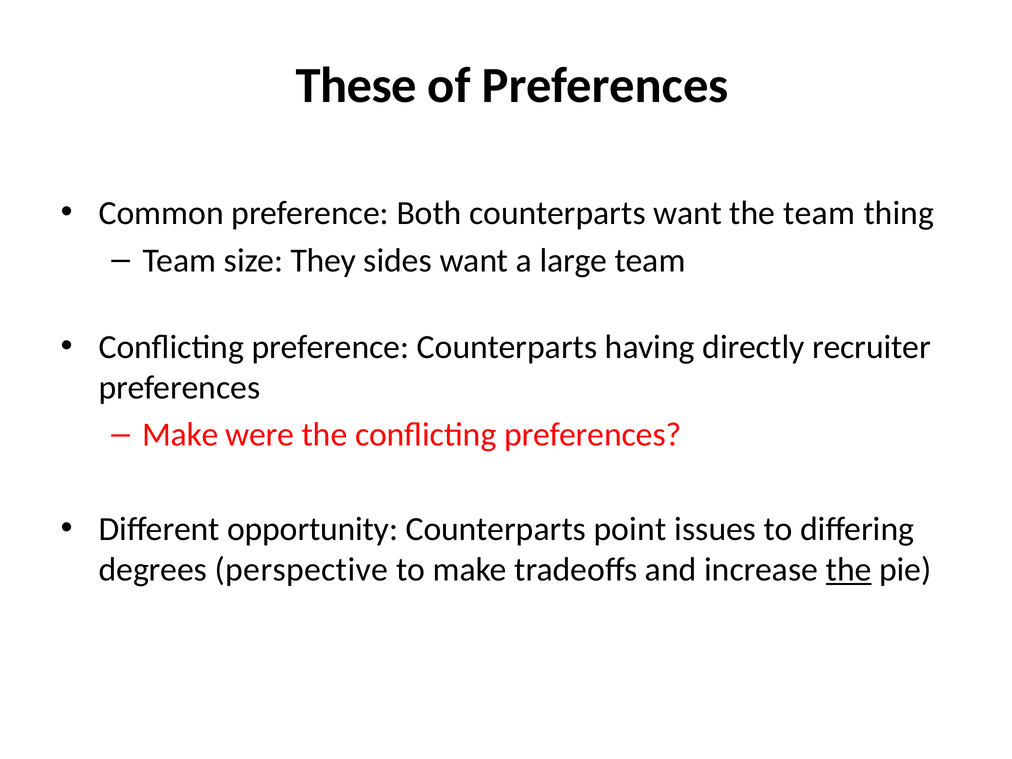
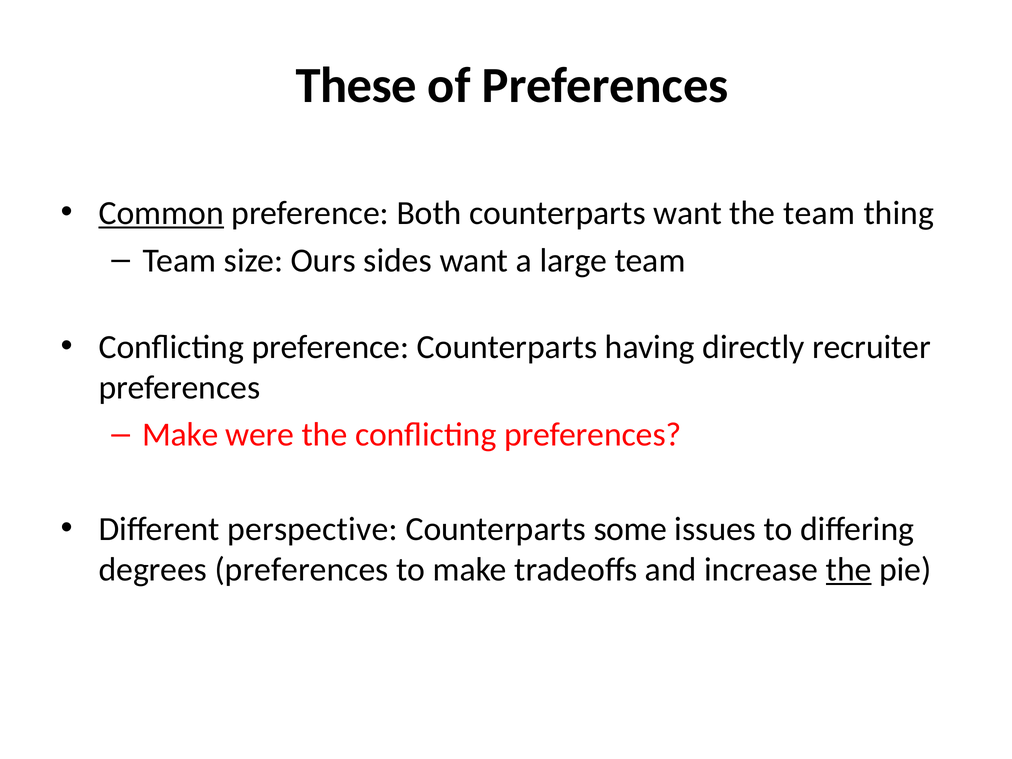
Common underline: none -> present
They: They -> Ours
opportunity: opportunity -> perspective
point: point -> some
degrees perspective: perspective -> preferences
